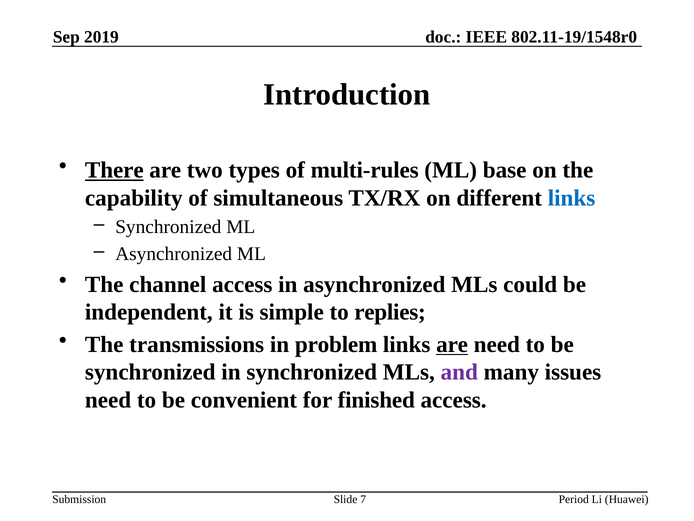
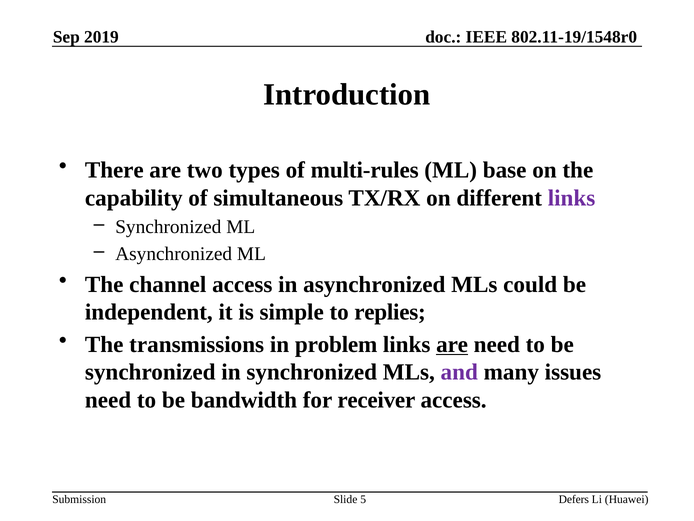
There underline: present -> none
links at (572, 198) colour: blue -> purple
convenient: convenient -> bandwidth
finished: finished -> receiver
7: 7 -> 5
Period: Period -> Defers
